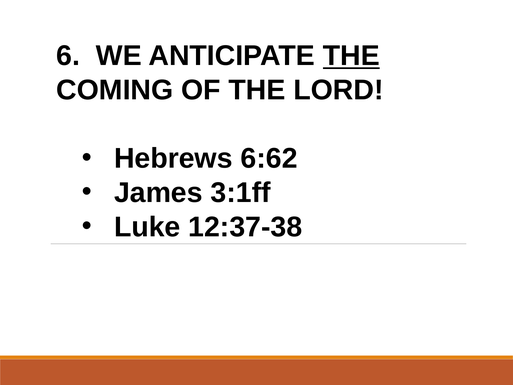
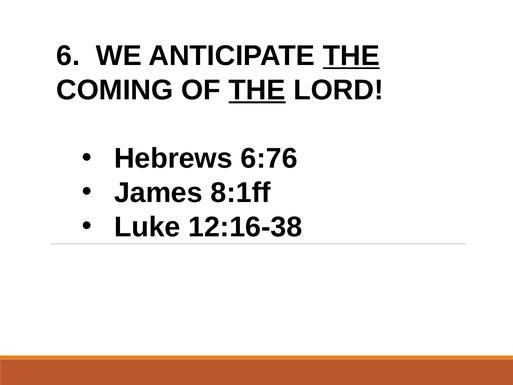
THE at (257, 90) underline: none -> present
6:62: 6:62 -> 6:76
3:1ff: 3:1ff -> 8:1ff
12:37-38: 12:37-38 -> 12:16-38
